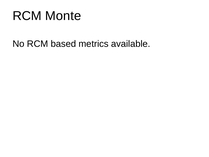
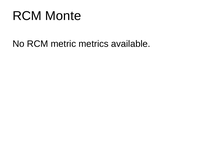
based: based -> metric
